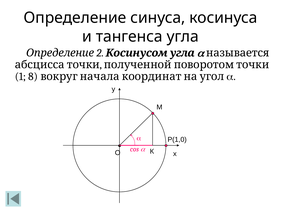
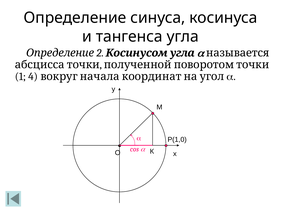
8: 8 -> 4
